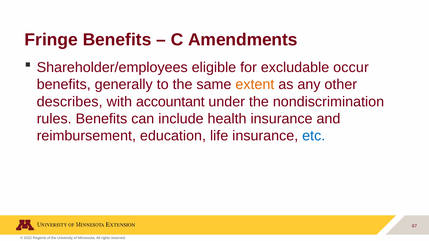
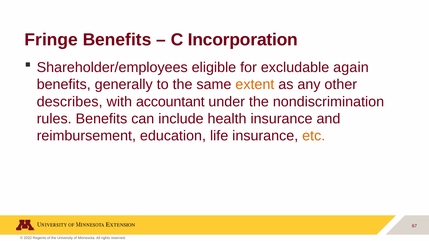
Amendments: Amendments -> Incorporation
occur: occur -> again
etc colour: blue -> orange
